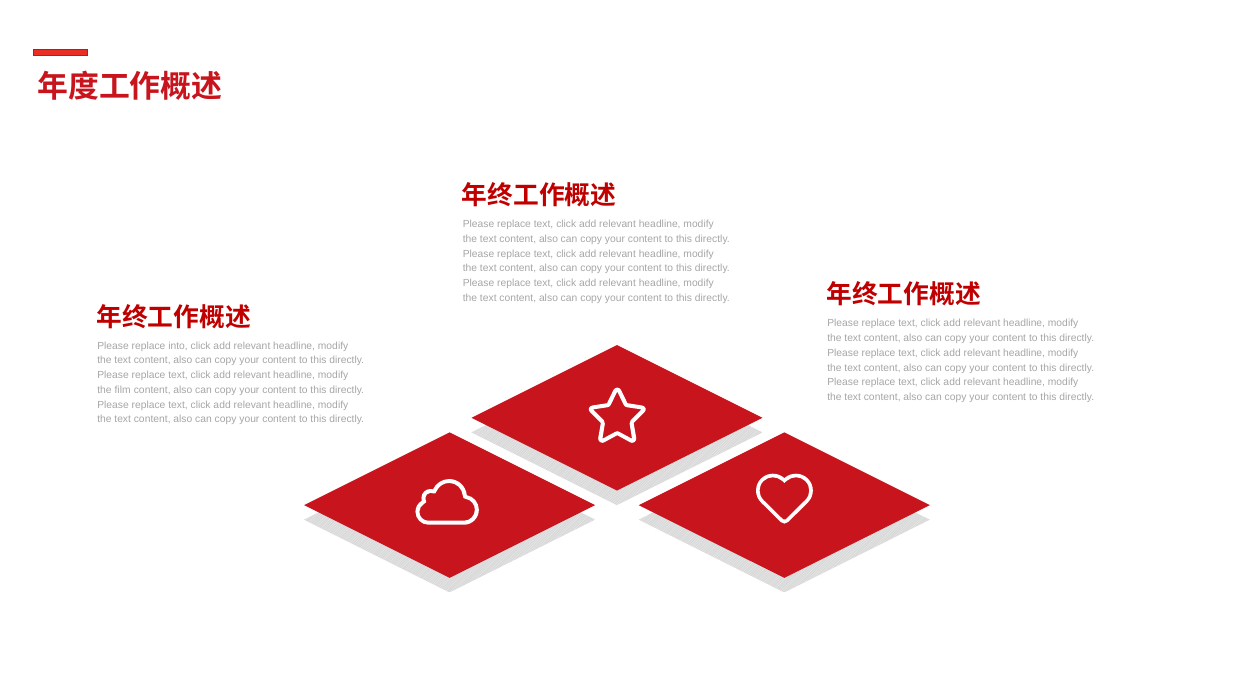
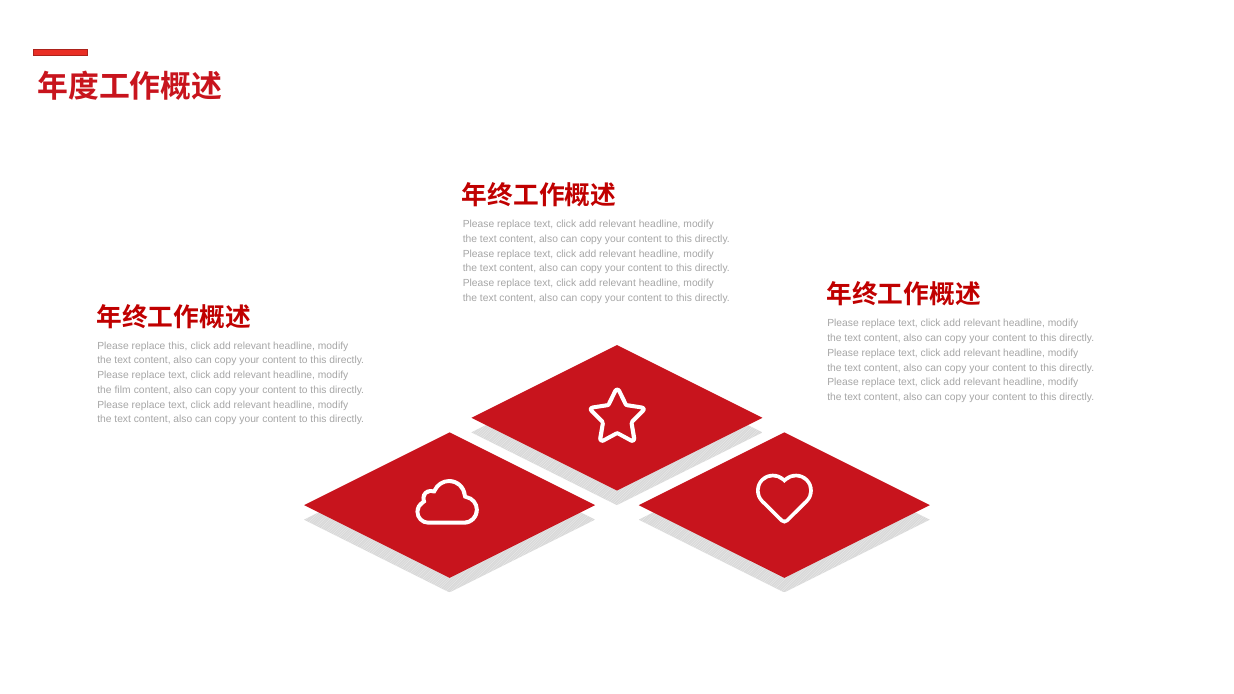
replace into: into -> this
